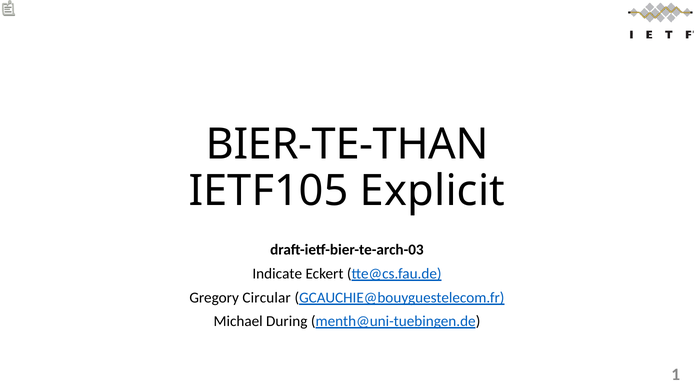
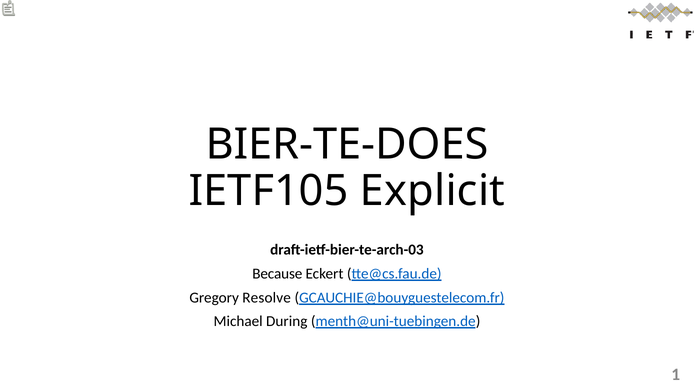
BIER-TE-THAN: BIER-TE-THAN -> BIER-TE-DOES
Indicate: Indicate -> Because
Circular: Circular -> Resolve
